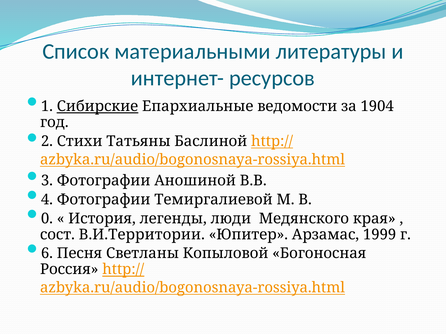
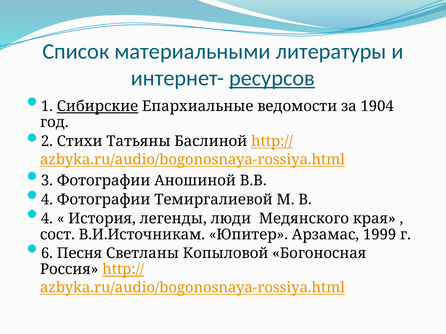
ресурсов underline: none -> present
0 at (47, 219): 0 -> 4
В.И.Территории: В.И.Территории -> В.И.Источникам
